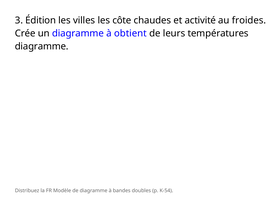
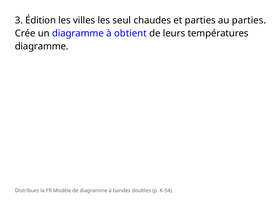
côte: côte -> seul
et activité: activité -> parties
au froides: froides -> parties
